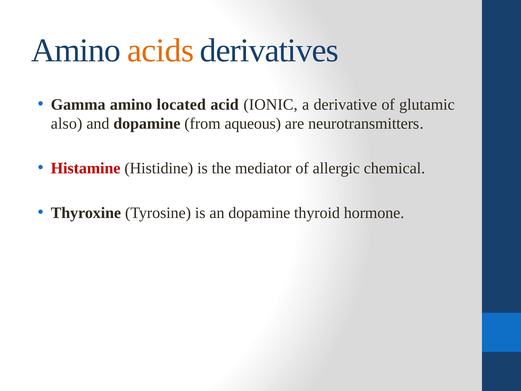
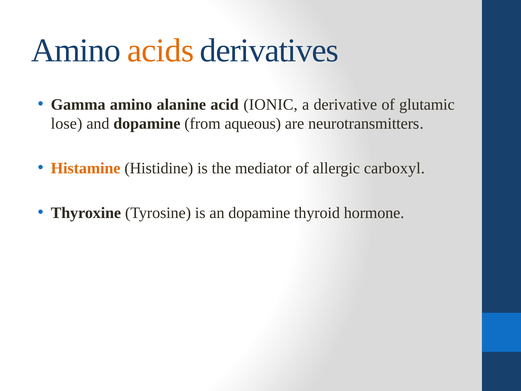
located: located -> alanine
also: also -> lose
Histamine colour: red -> orange
chemical: chemical -> carboxyl
